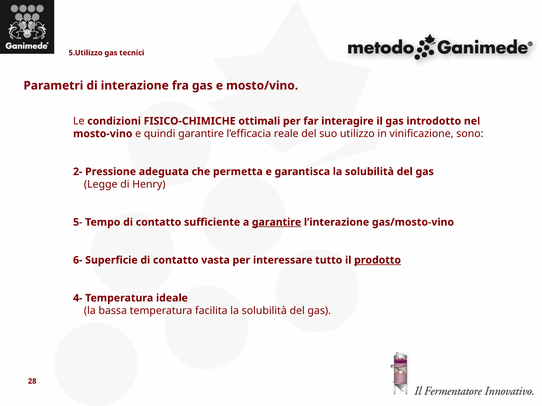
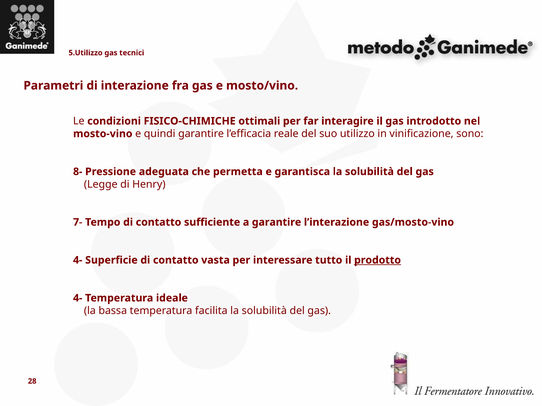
2-: 2- -> 8-
5-: 5- -> 7-
garantire at (277, 222) underline: present -> none
6- at (78, 260): 6- -> 4-
